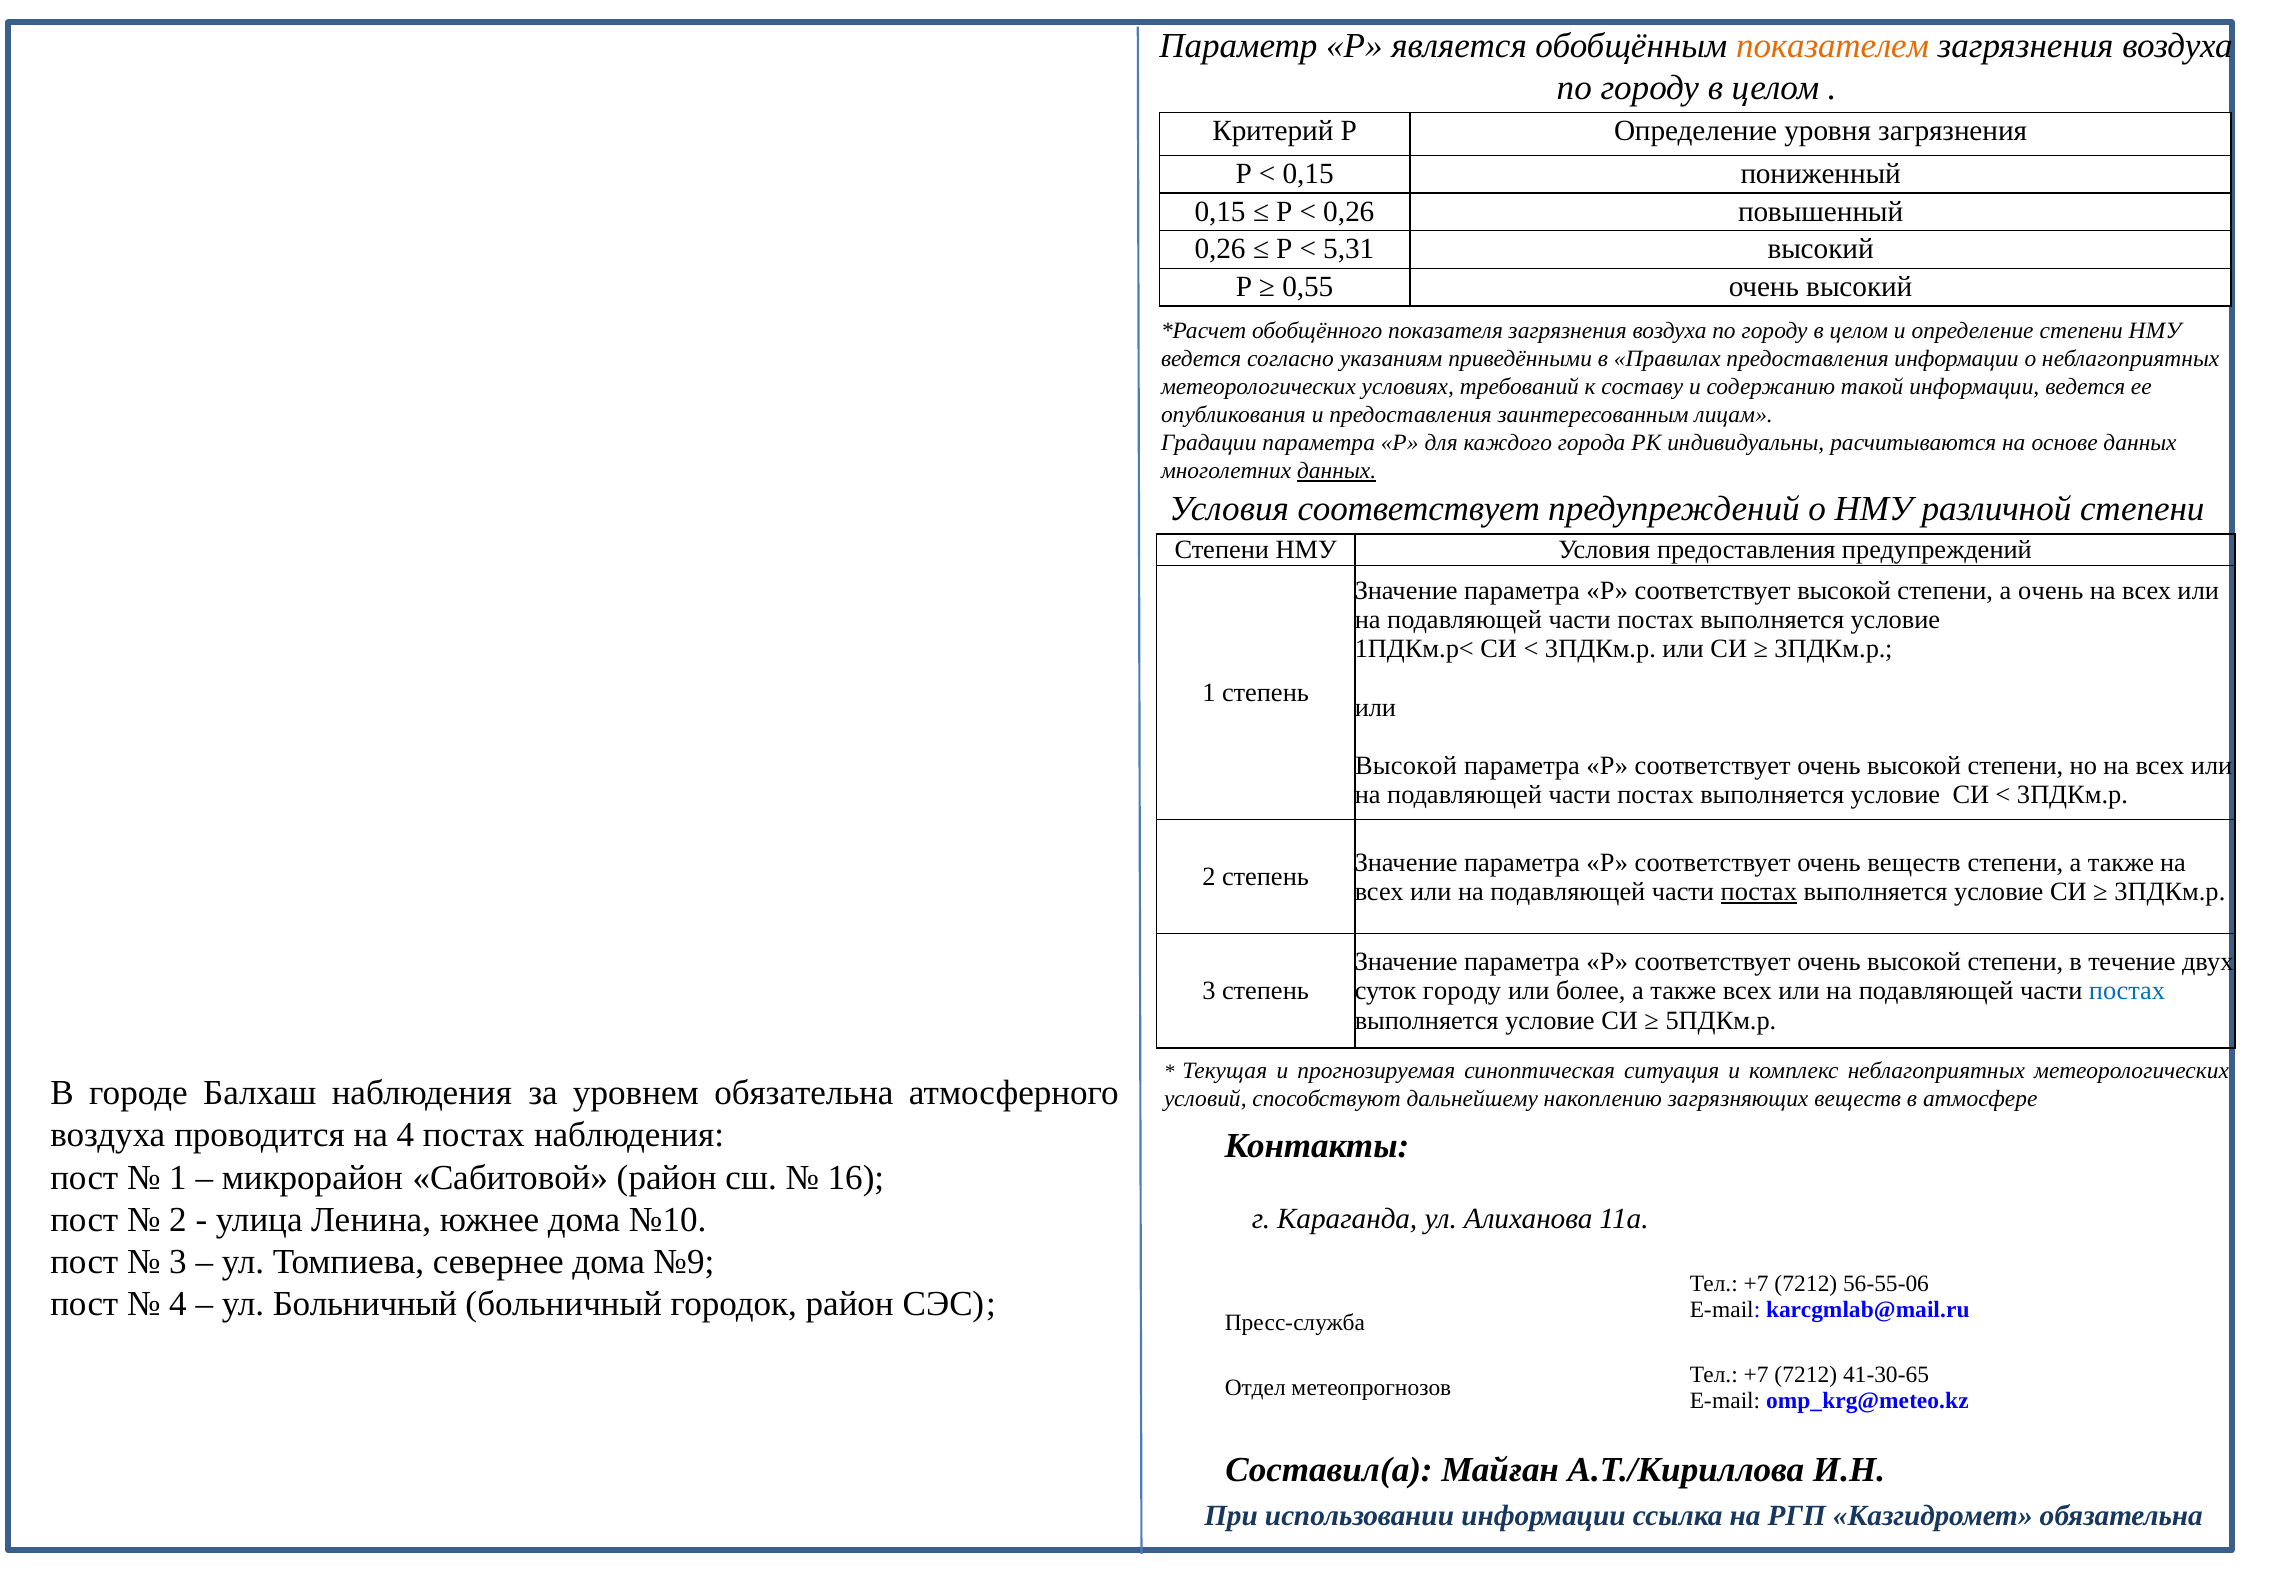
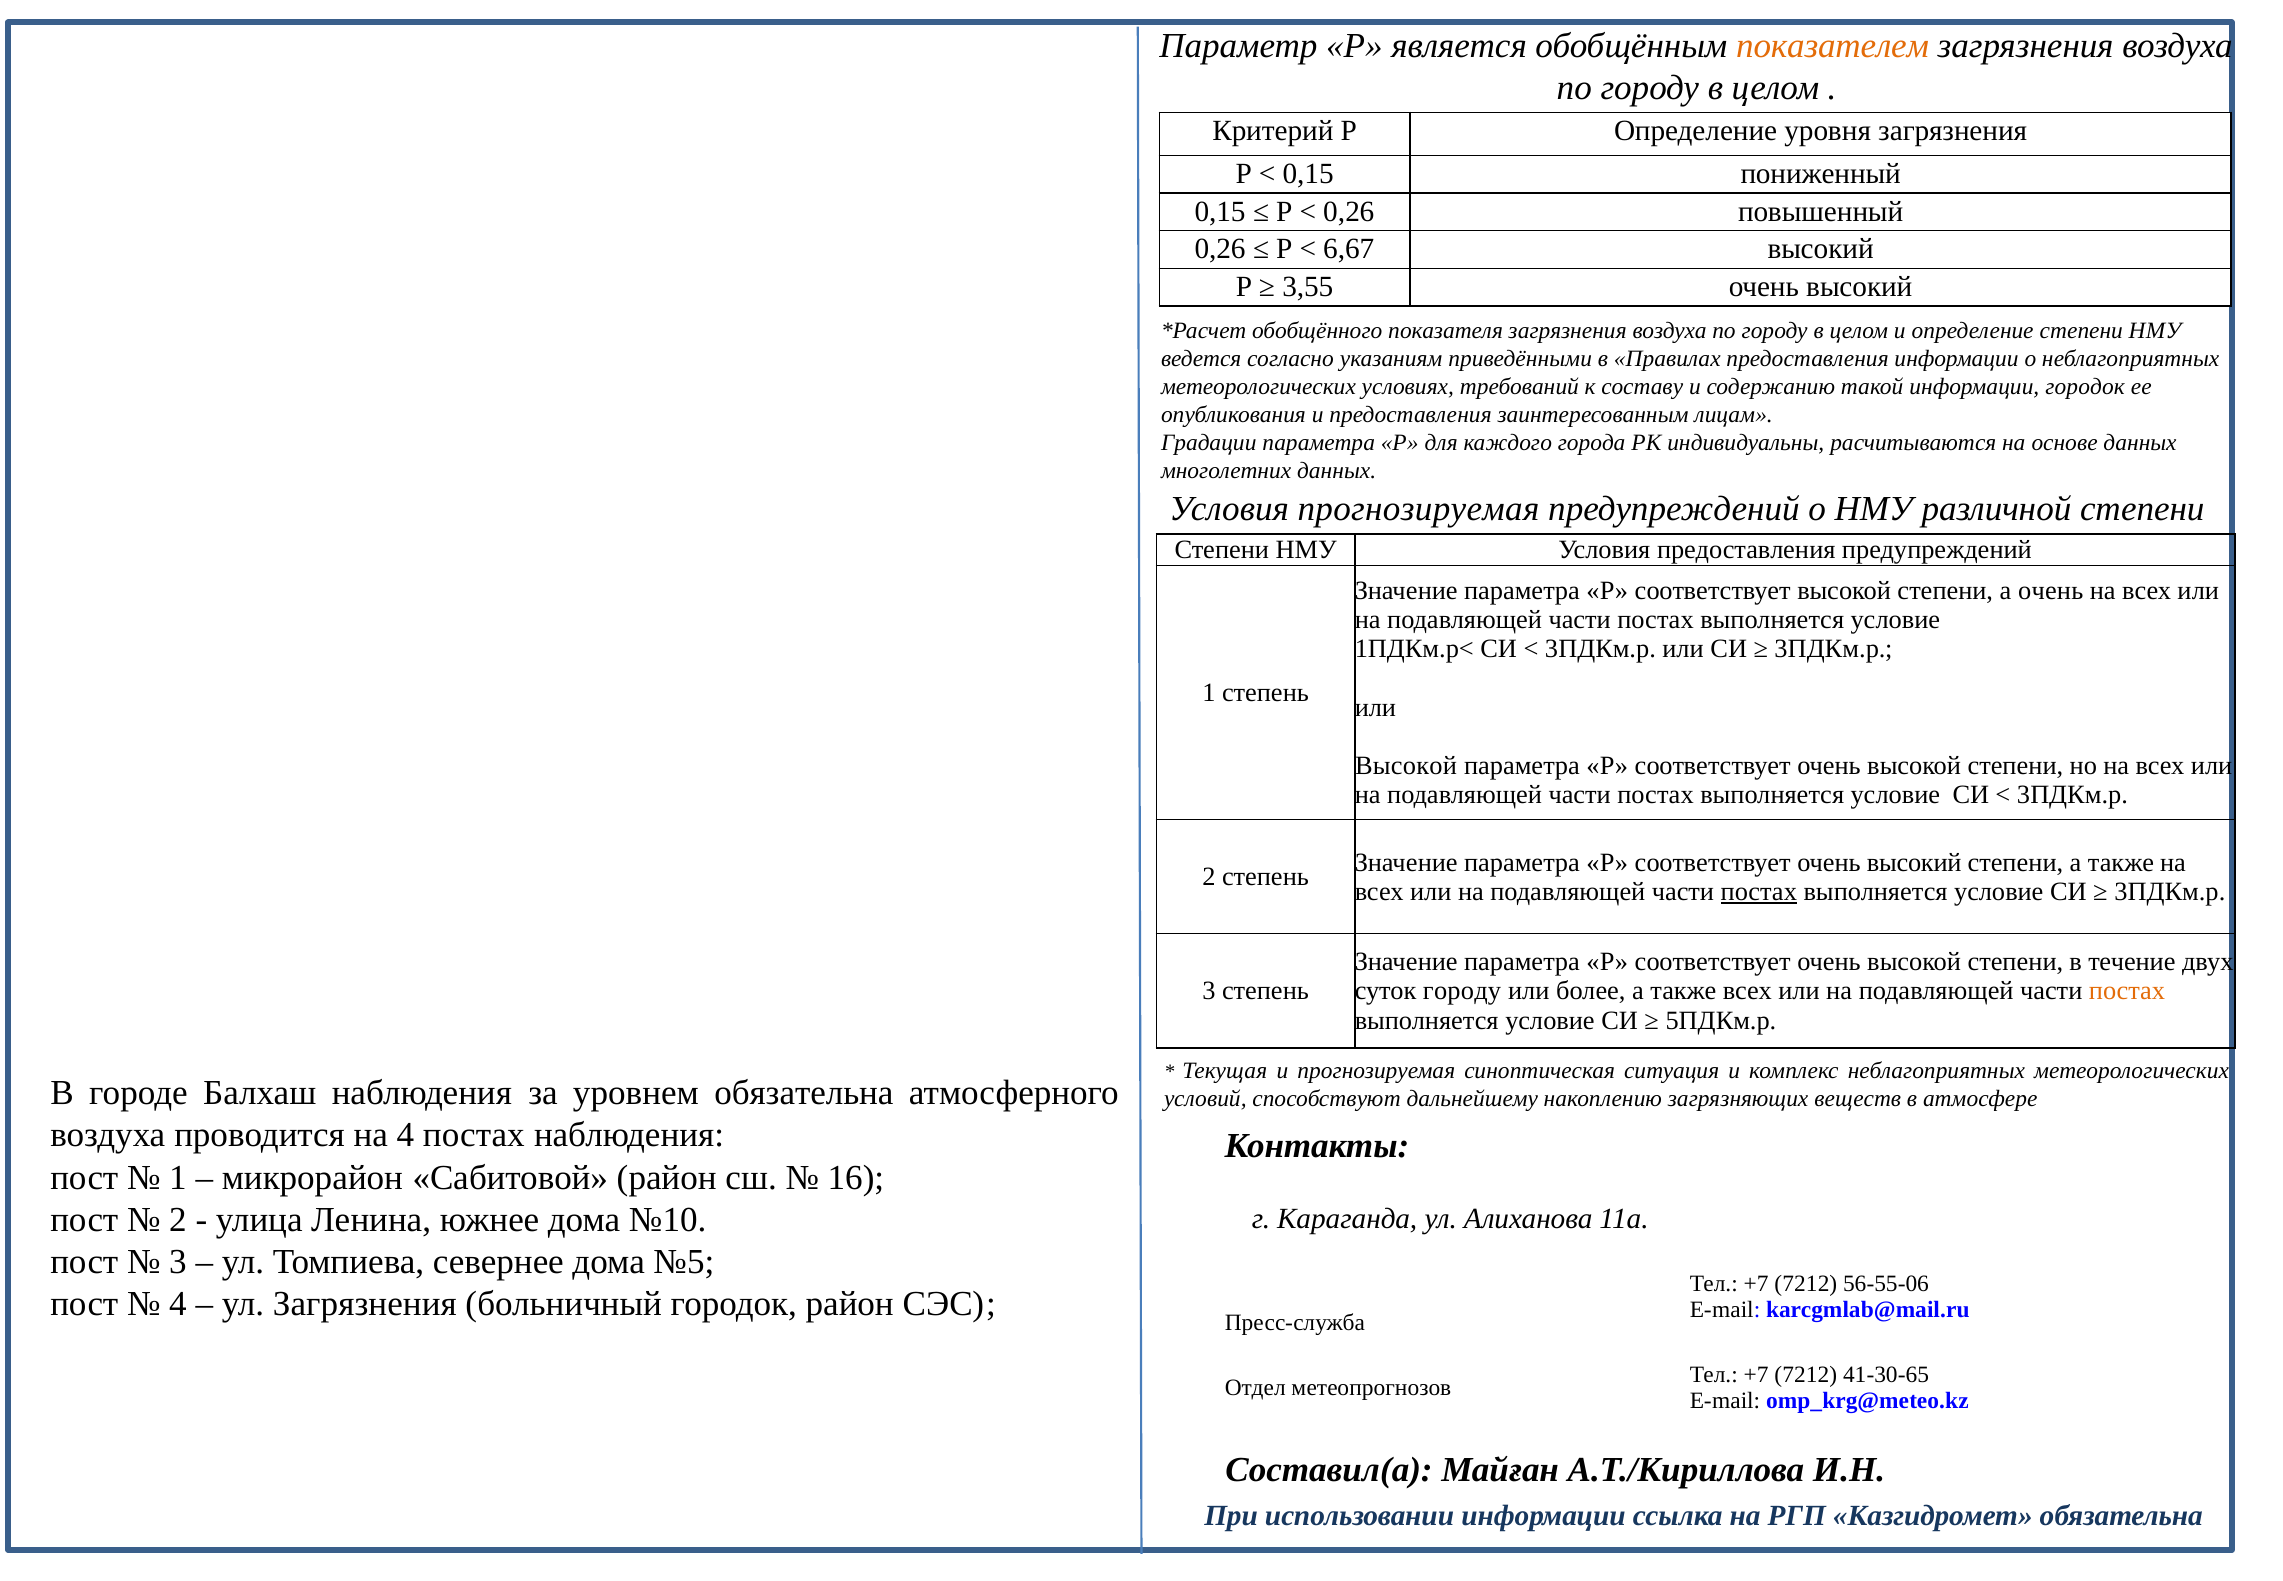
5,31: 5,31 -> 6,67
0,55: 0,55 -> 3,55
информации ведется: ведется -> городок
данных at (1337, 471) underline: present -> none
Условия соответствует: соответствует -> прогнозируемая
соответствует очень веществ: веществ -> высокий
постах at (2127, 991) colour: blue -> orange
№9: №9 -> №5
ул Больничный: Больничный -> Загрязнения
